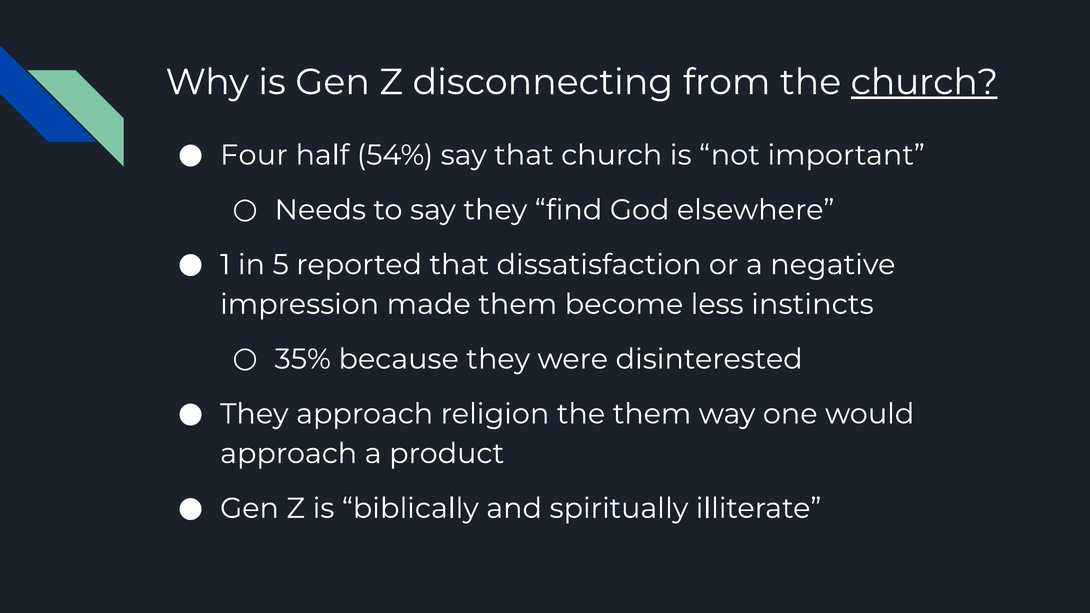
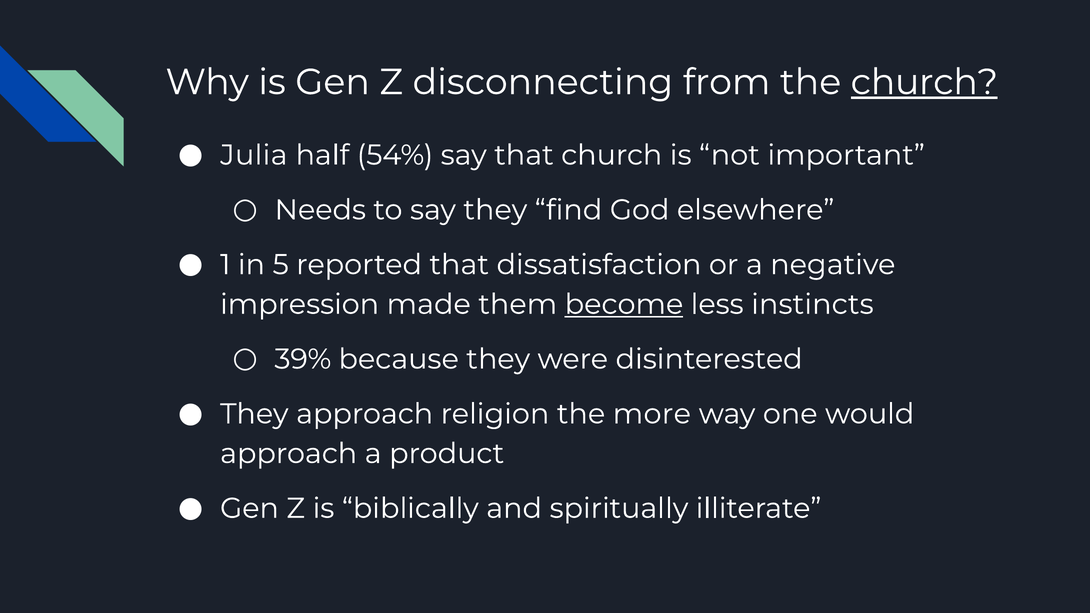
Four: Four -> Julia
become underline: none -> present
35%: 35% -> 39%
the them: them -> more
